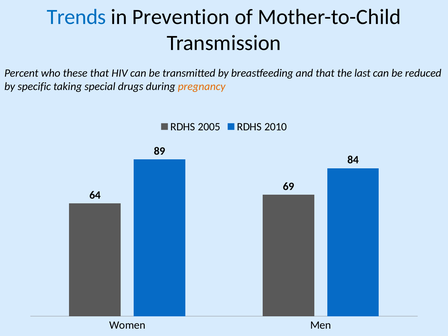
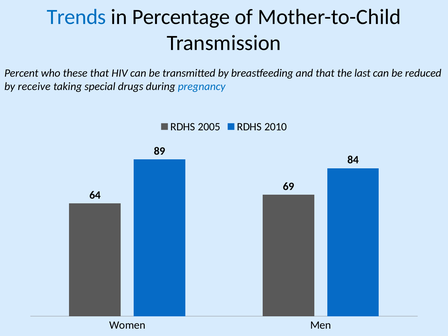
Prevention: Prevention -> Percentage
specific: specific -> receive
pregnancy colour: orange -> blue
